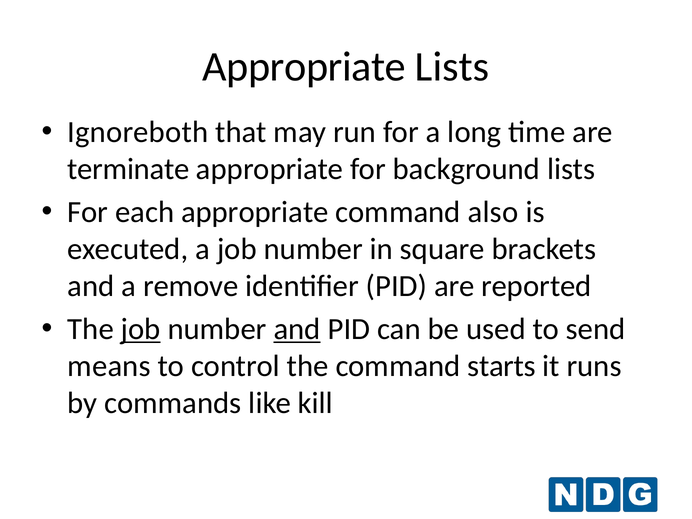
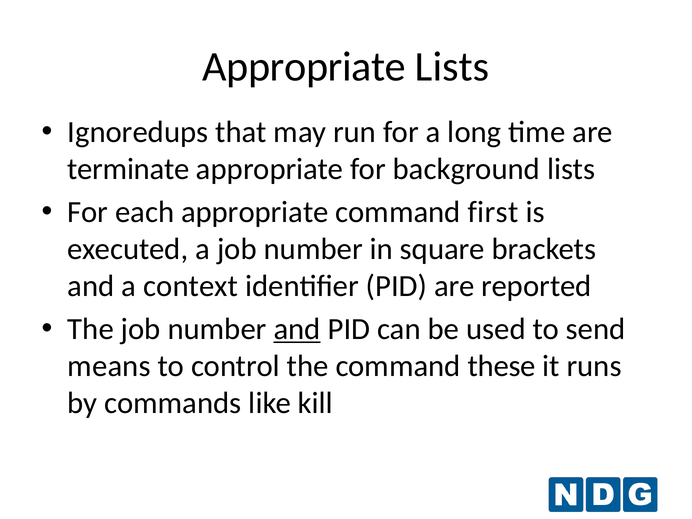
Ignoreboth: Ignoreboth -> Ignoredups
also: also -> first
remove: remove -> context
job at (141, 329) underline: present -> none
starts: starts -> these
